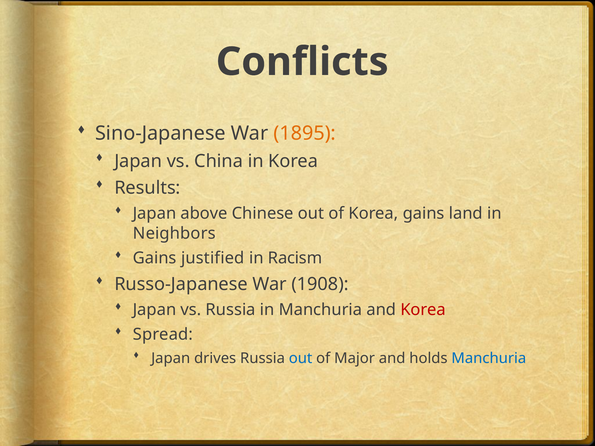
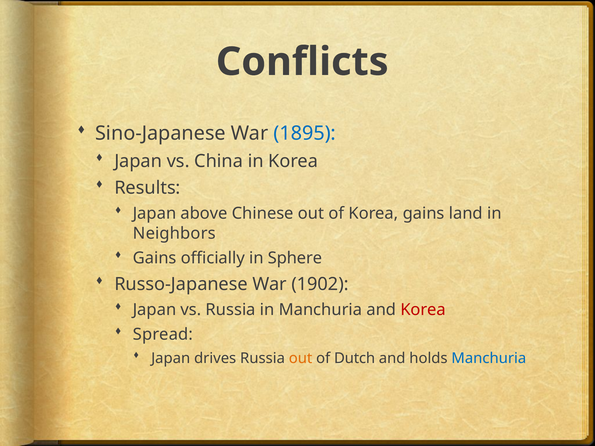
1895 colour: orange -> blue
justified: justified -> officially
Racism: Racism -> Sphere
1908: 1908 -> 1902
out at (301, 358) colour: blue -> orange
Major: Major -> Dutch
